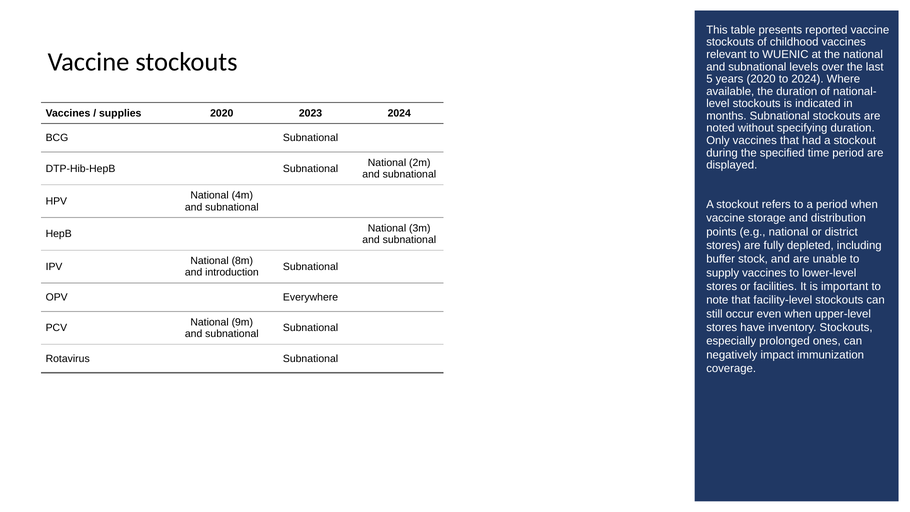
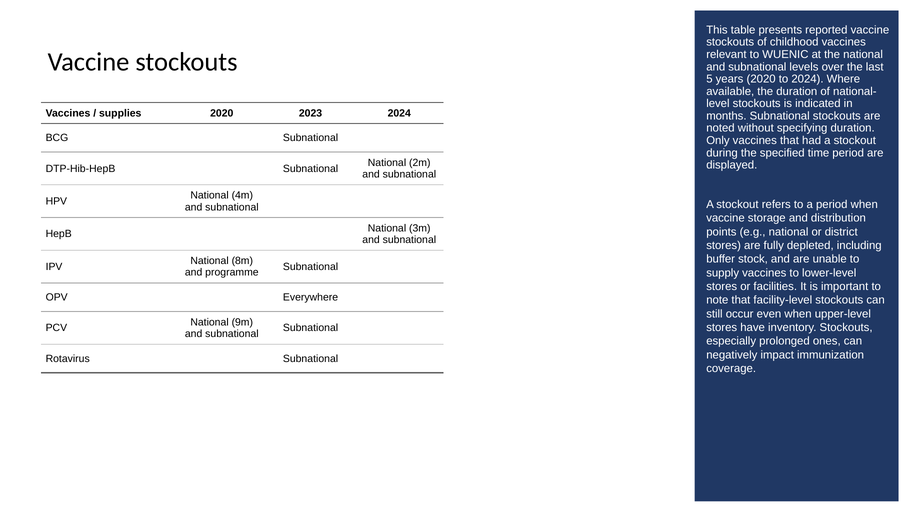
introduction: introduction -> programme
